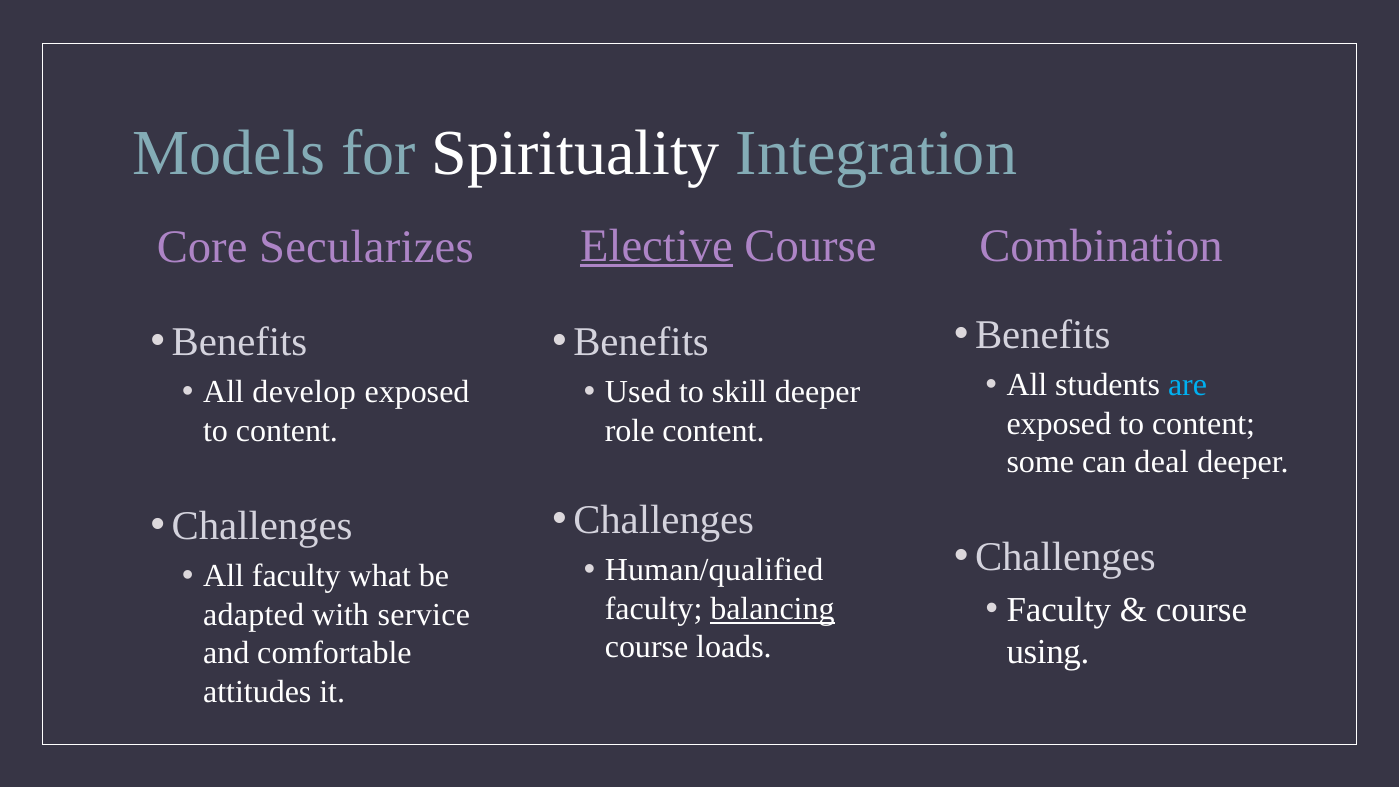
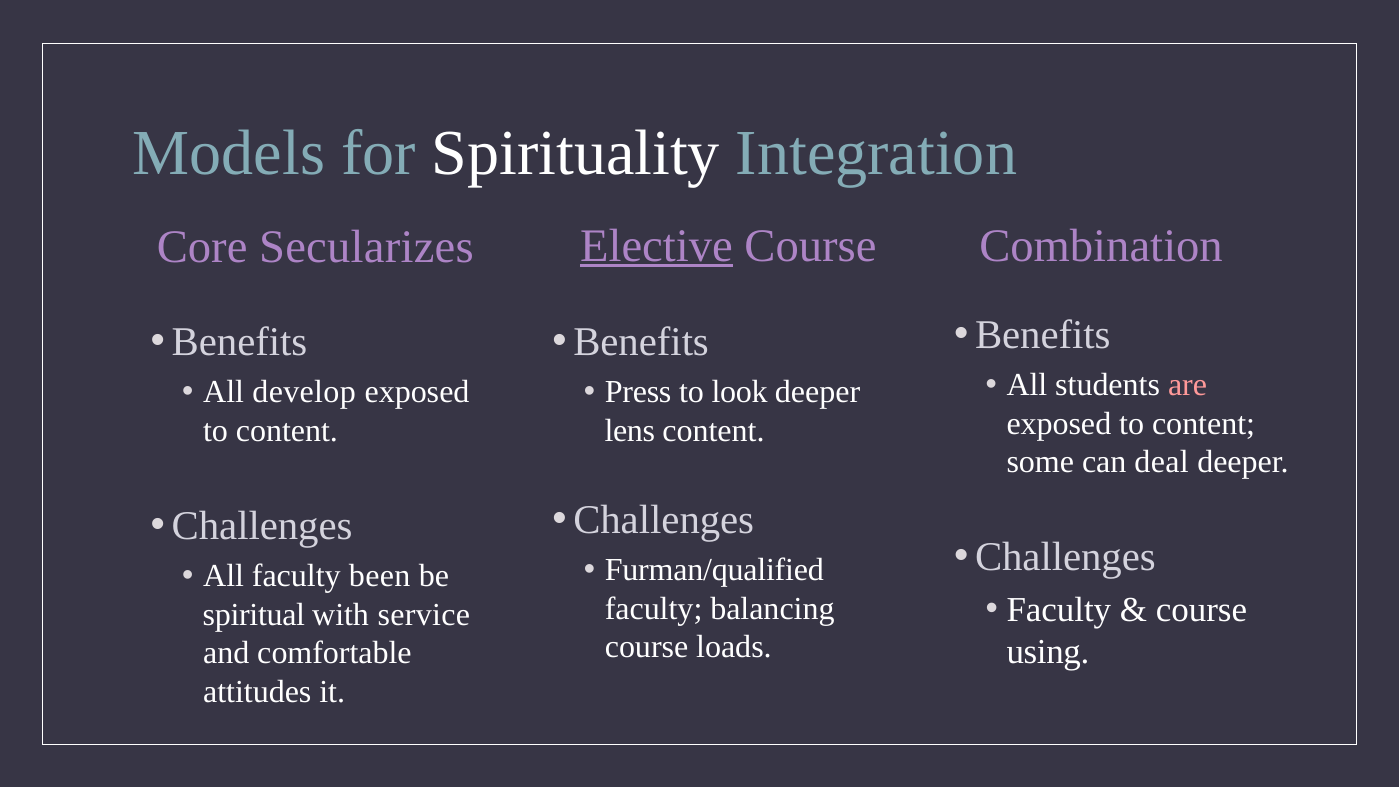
are colour: light blue -> pink
Used: Used -> Press
skill: skill -> look
role: role -> lens
Human/qualified: Human/qualified -> Furman/qualified
what: what -> been
balancing underline: present -> none
adapted: adapted -> spiritual
